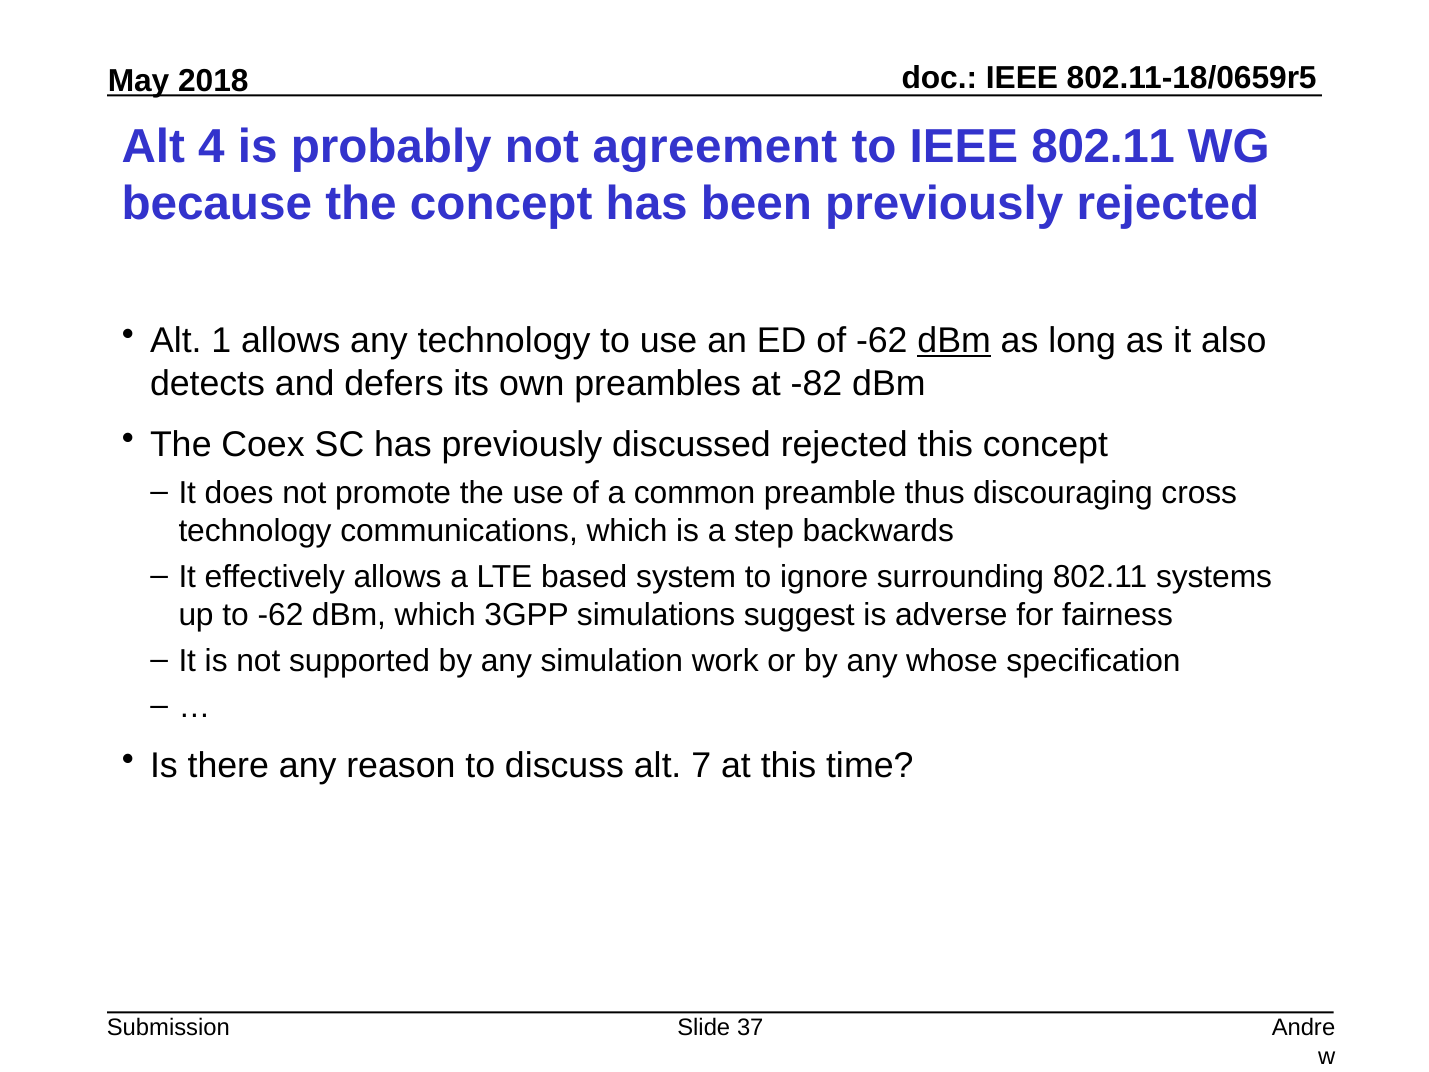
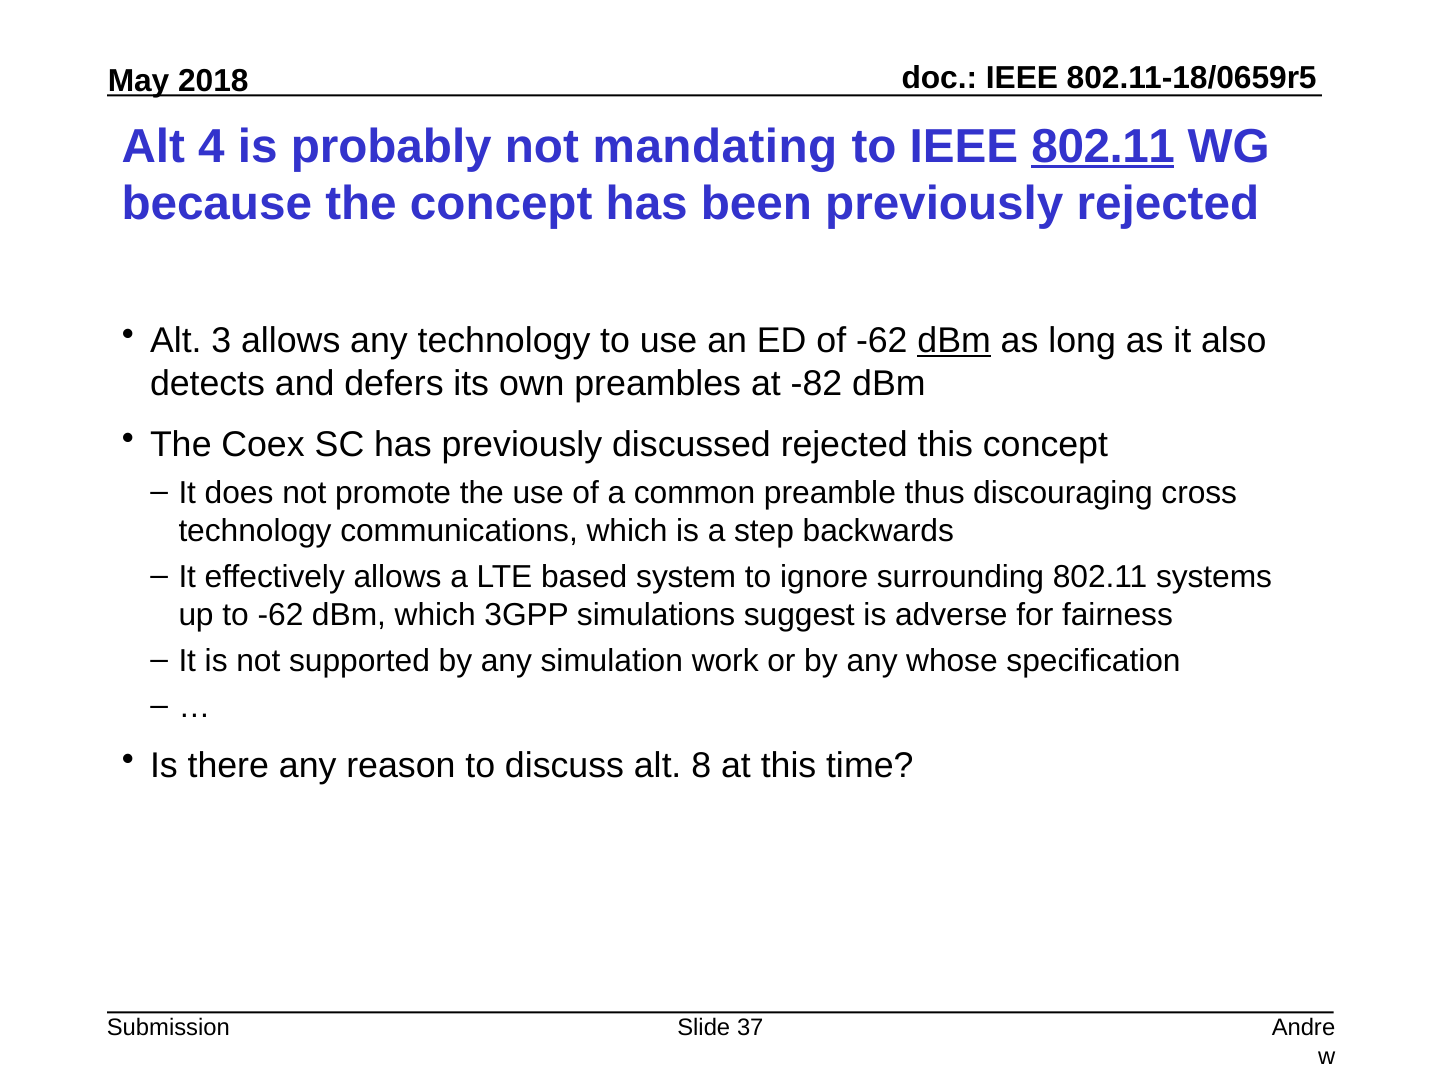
agreement: agreement -> mandating
802.11 at (1103, 146) underline: none -> present
1: 1 -> 3
7: 7 -> 8
